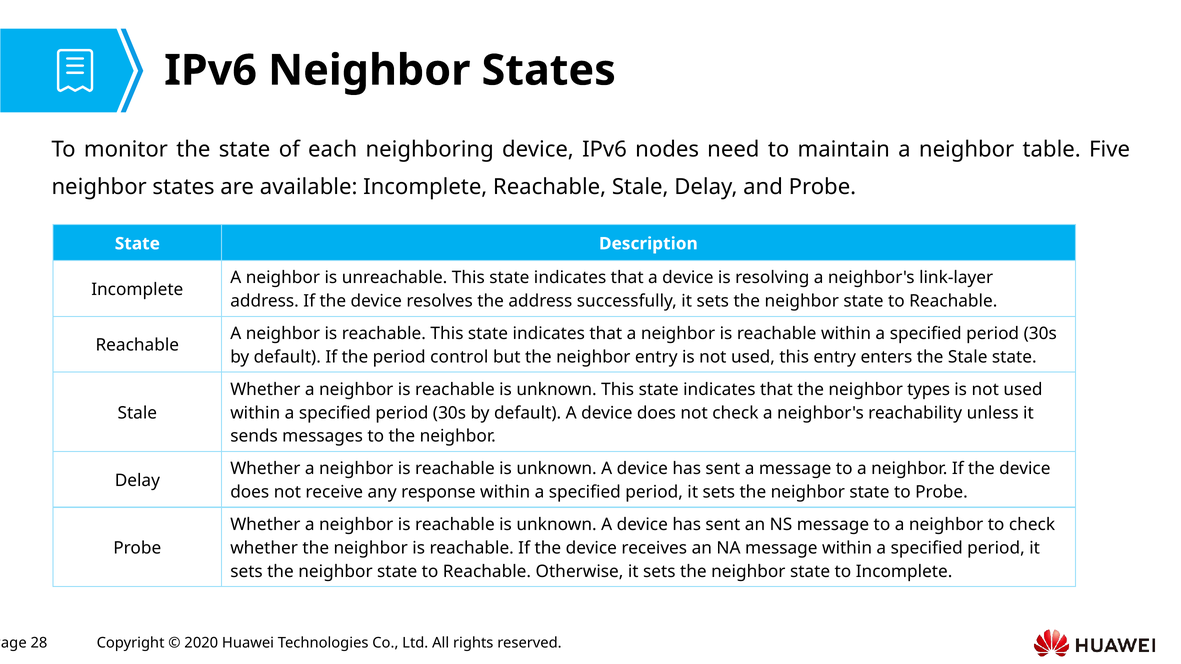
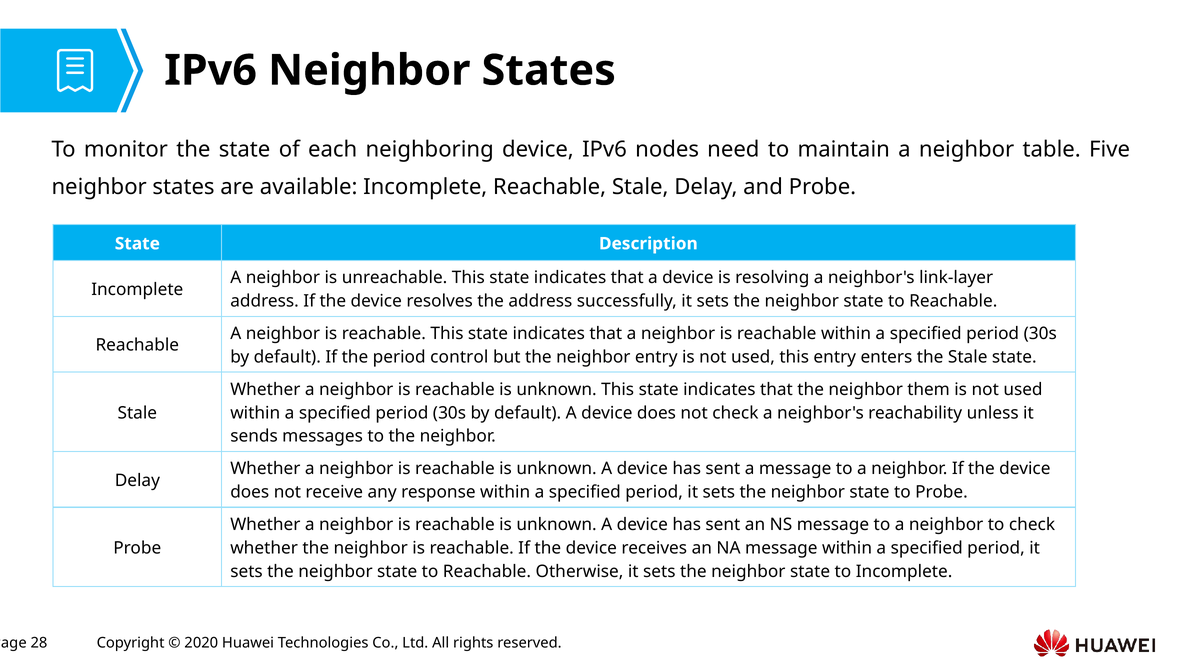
types: types -> them
